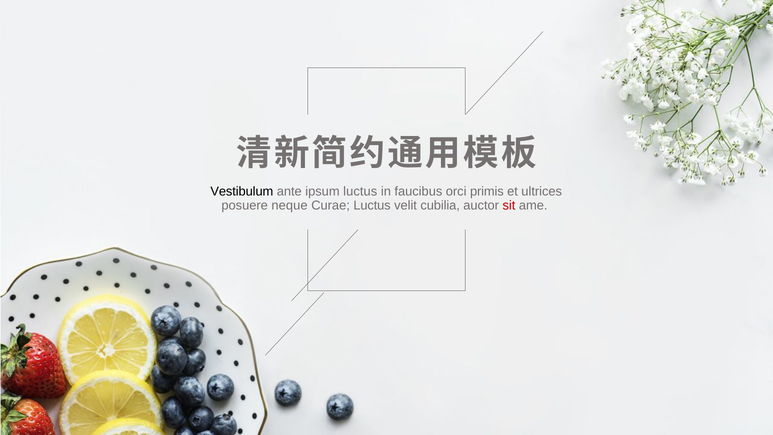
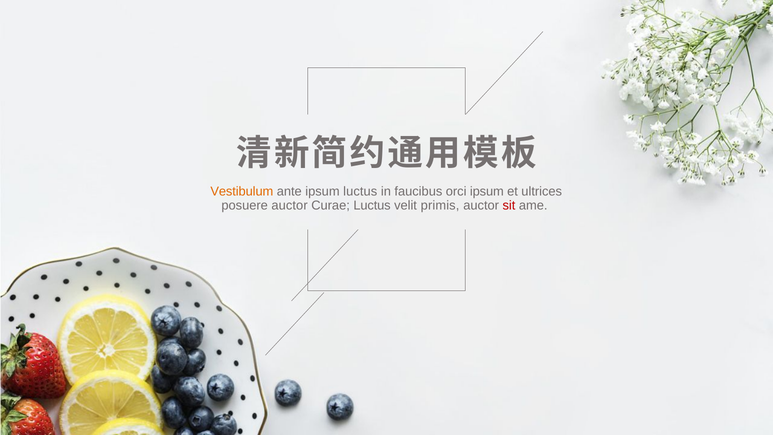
Vestibulum colour: black -> orange
orci primis: primis -> ipsum
posuere neque: neque -> auctor
cubilia: cubilia -> primis
